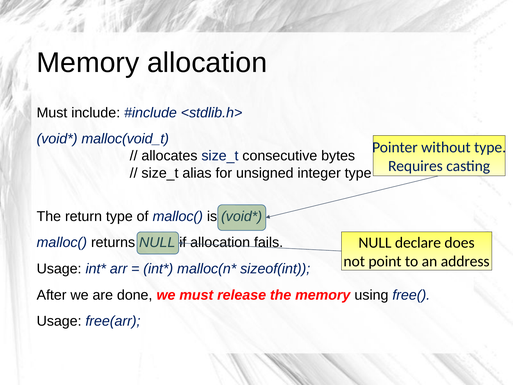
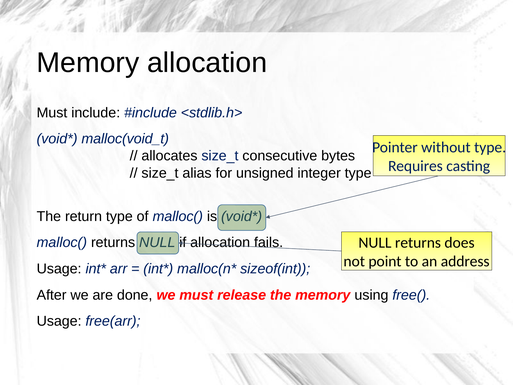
NULL declare: declare -> returns
